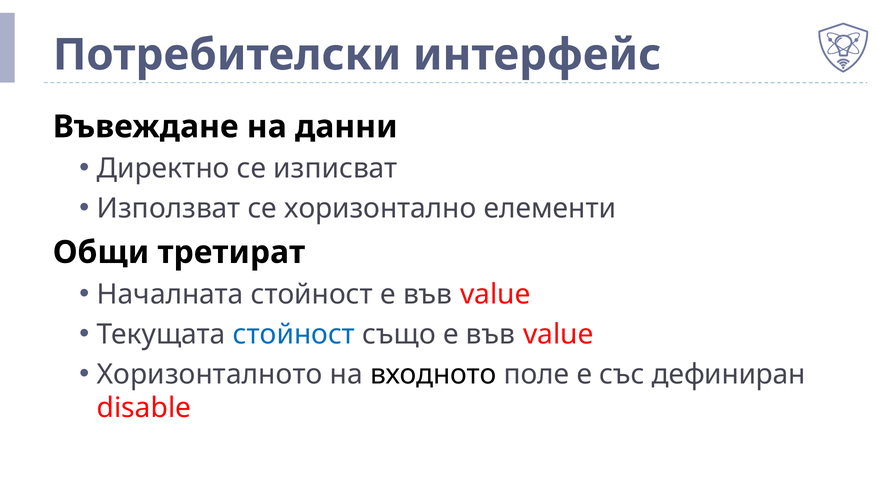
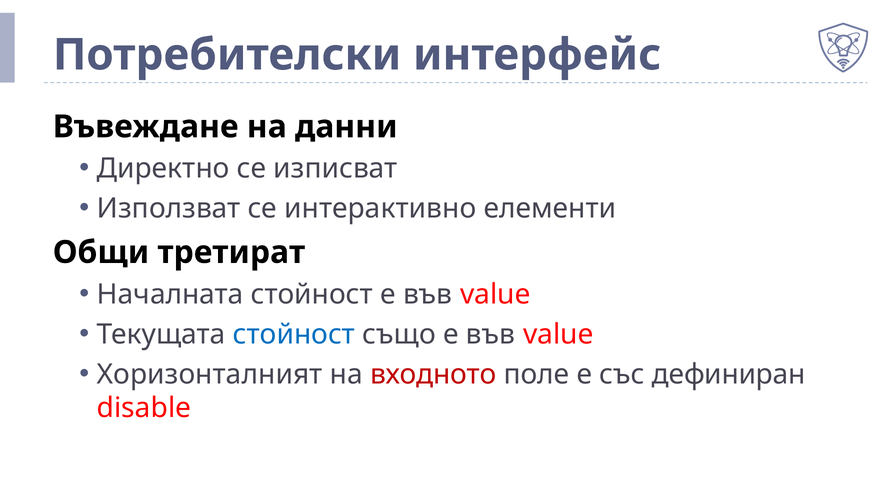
хоризонтално: хоризонтално -> интерактивно
Хоризонталното: Хоризонталното -> Хоризонталният
входното colour: black -> red
